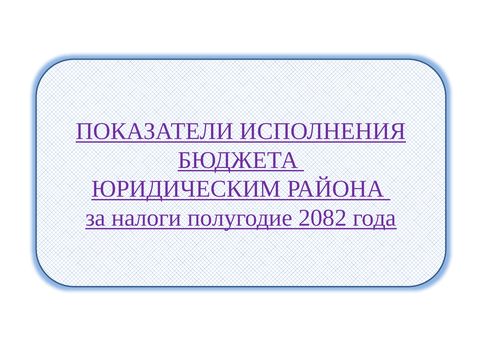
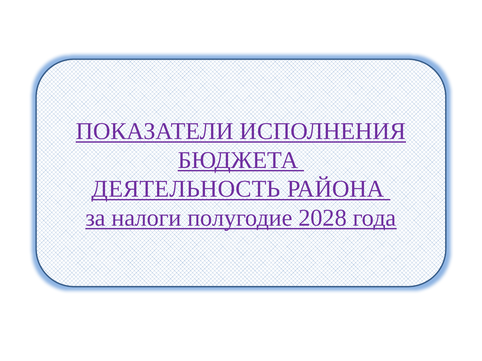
ЮРИДИЧЕСКИМ: ЮРИДИЧЕСКИМ -> ДЕЯТЕЛЬНОСТЬ
2082: 2082 -> 2028
